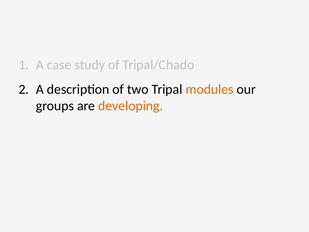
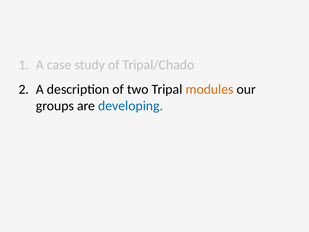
developing colour: orange -> blue
